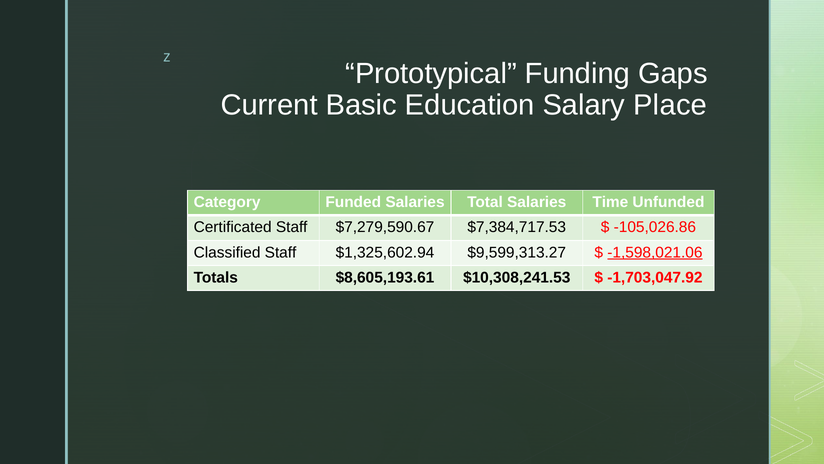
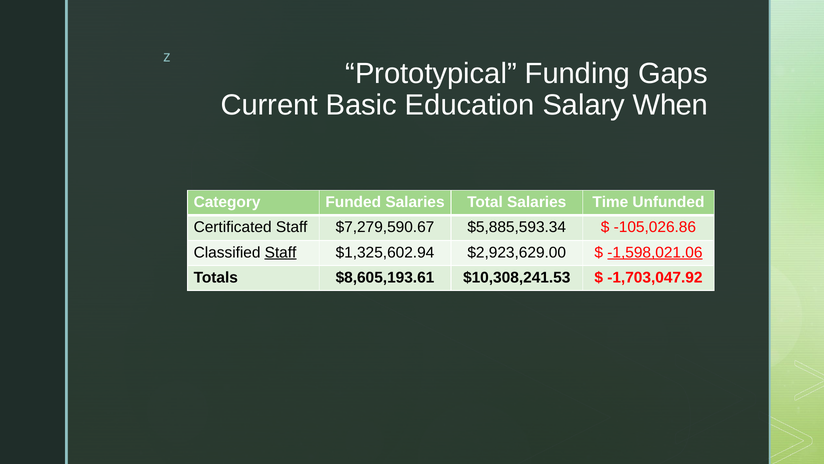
Place: Place -> When
$7,384,717.53: $7,384,717.53 -> $5,885,593.34
Staff at (281, 252) underline: none -> present
$9,599,313.27: $9,599,313.27 -> $2,923,629.00
